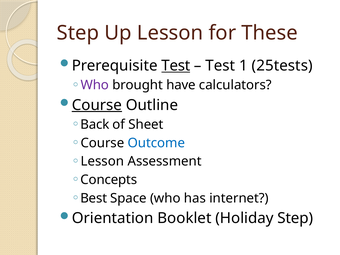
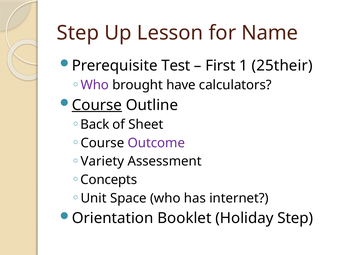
These: These -> Name
Test at (176, 66) underline: present -> none
Test at (220, 66): Test -> First
25tests: 25tests -> 25their
Outcome colour: blue -> purple
Lesson at (102, 161): Lesson -> Variety
Best: Best -> Unit
